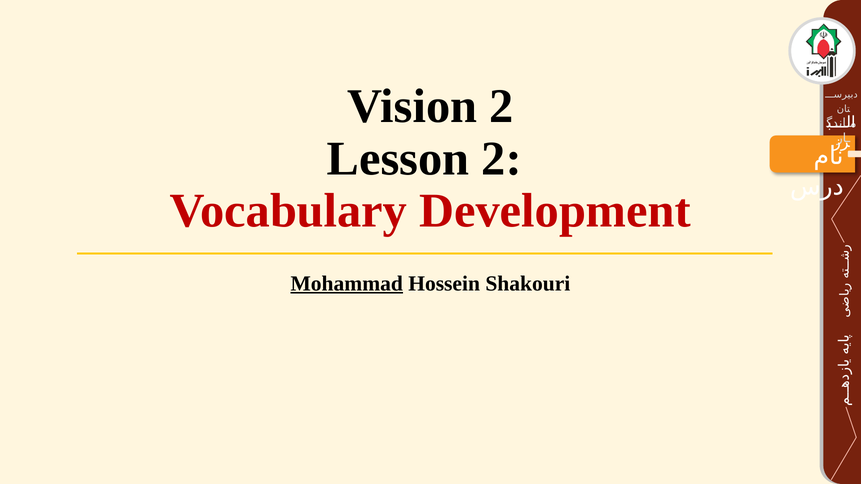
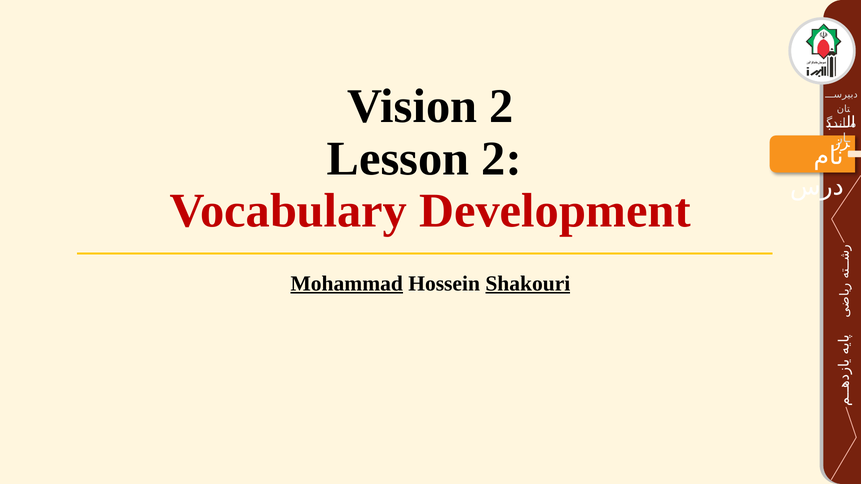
Shakouri underline: none -> present
